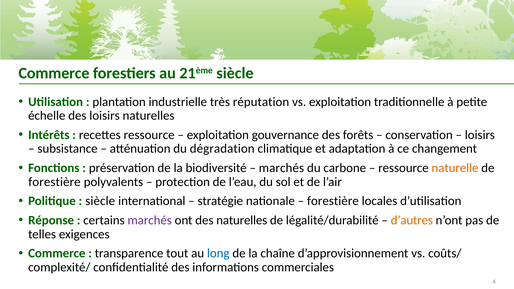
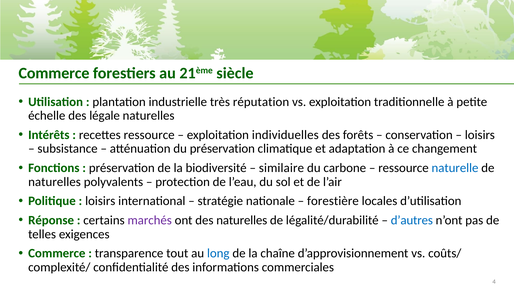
des loisirs: loisirs -> légale
gouvernance: gouvernance -> individuelles
du dégradation: dégradation -> préservation
marchés at (281, 168): marchés -> similaire
naturelle colour: orange -> blue
forestière at (54, 182): forestière -> naturelles
siècle at (100, 201): siècle -> loisirs
d’autres colour: orange -> blue
